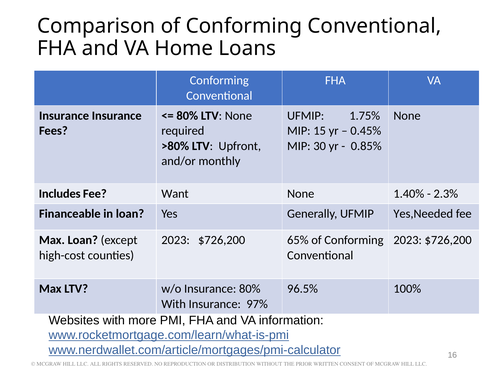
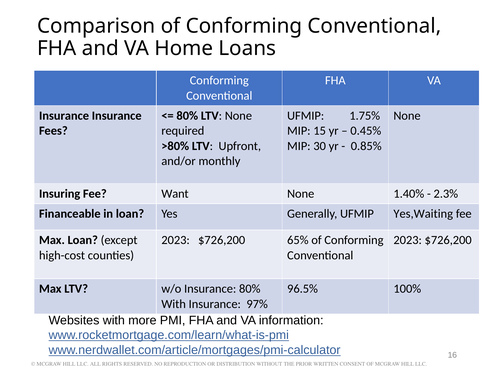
Includes: Includes -> Insuring
Yes,Needed: Yes,Needed -> Yes,Waiting
